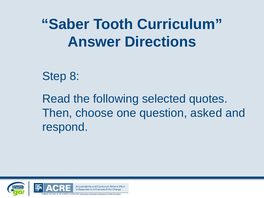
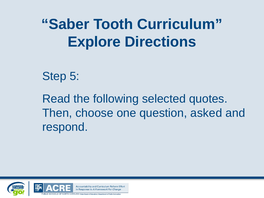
Answer: Answer -> Explore
8: 8 -> 5
